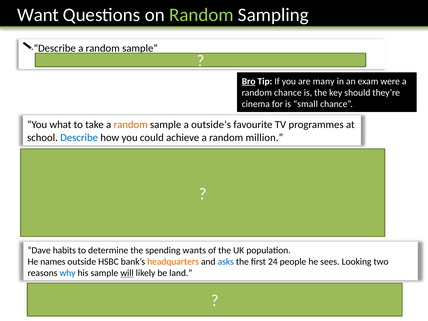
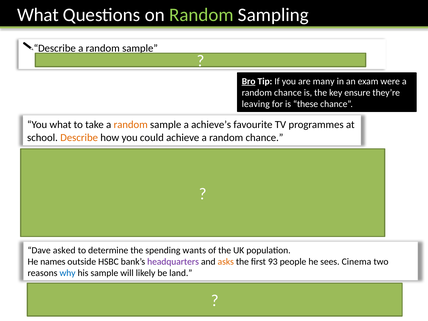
Want at (38, 15): Want -> What
key should: should -> ensure
cinema: cinema -> leaving
is small: small -> these
outside’s: outside’s -> achieve’s
Describe at (79, 138) colour: blue -> orange
achieve a random million: million -> chance
habits: habits -> asked
headquarters colour: orange -> purple
asks colour: blue -> orange
24: 24 -> 93
Looking: Looking -> Cinema
will underline: present -> none
